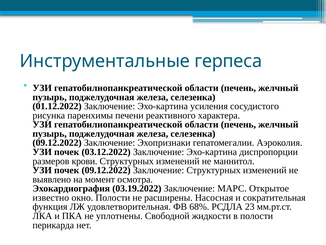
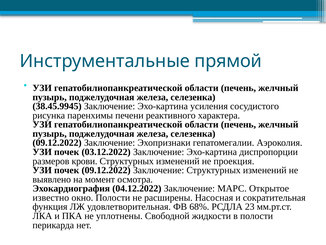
герпеса: герпеса -> прямой
01.12.2022: 01.12.2022 -> 38.45.9945
маннитол: маннитол -> проекция
03.19.2022: 03.19.2022 -> 04.12.2022
